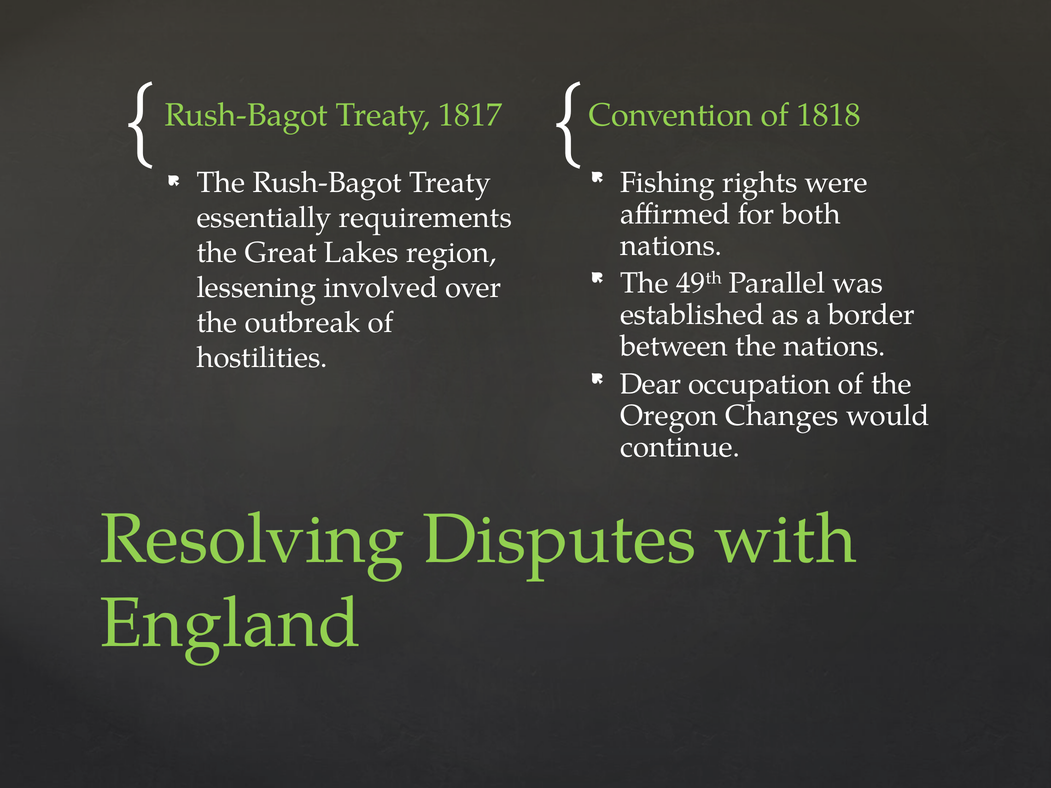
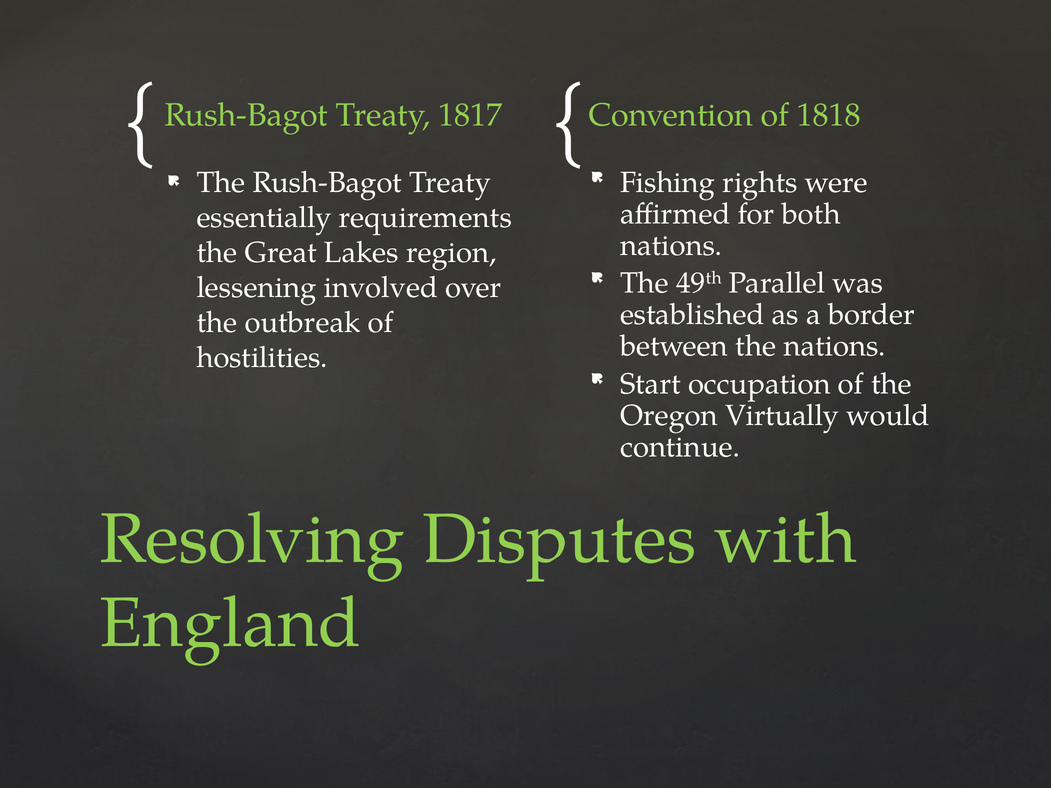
Dear: Dear -> Start
Changes: Changes -> Virtually
